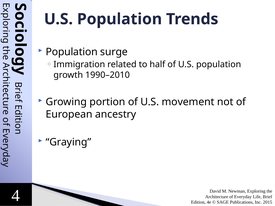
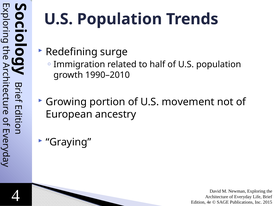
Population at (72, 52): Population -> Redefining
